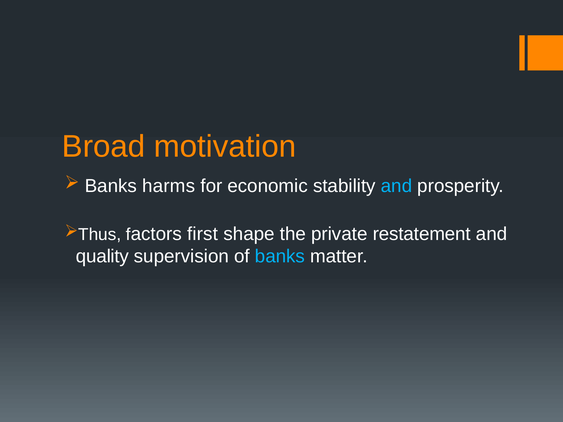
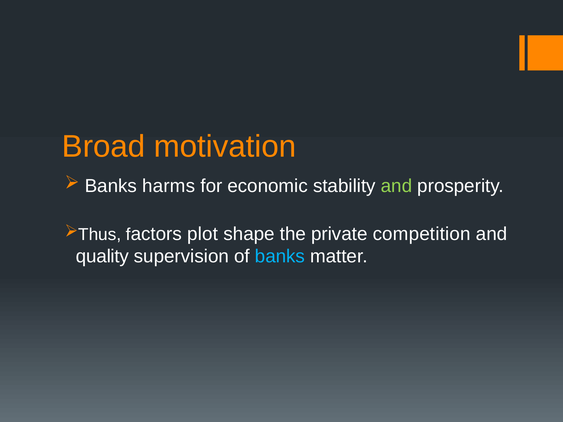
and at (396, 186) colour: light blue -> light green
first: first -> plot
restatement: restatement -> competition
